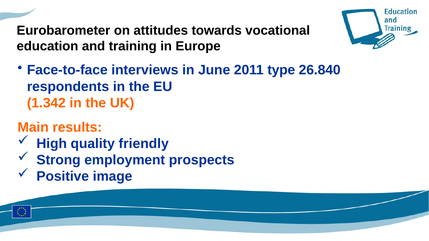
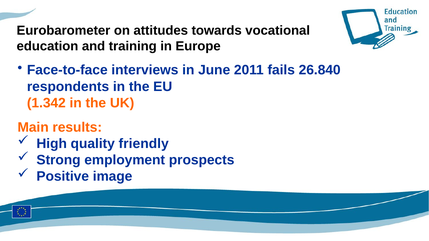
type: type -> fails
